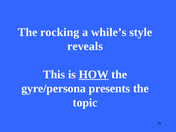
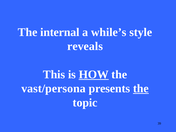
rocking: rocking -> internal
gyre/persona: gyre/persona -> vast/persona
the at (141, 89) underline: none -> present
